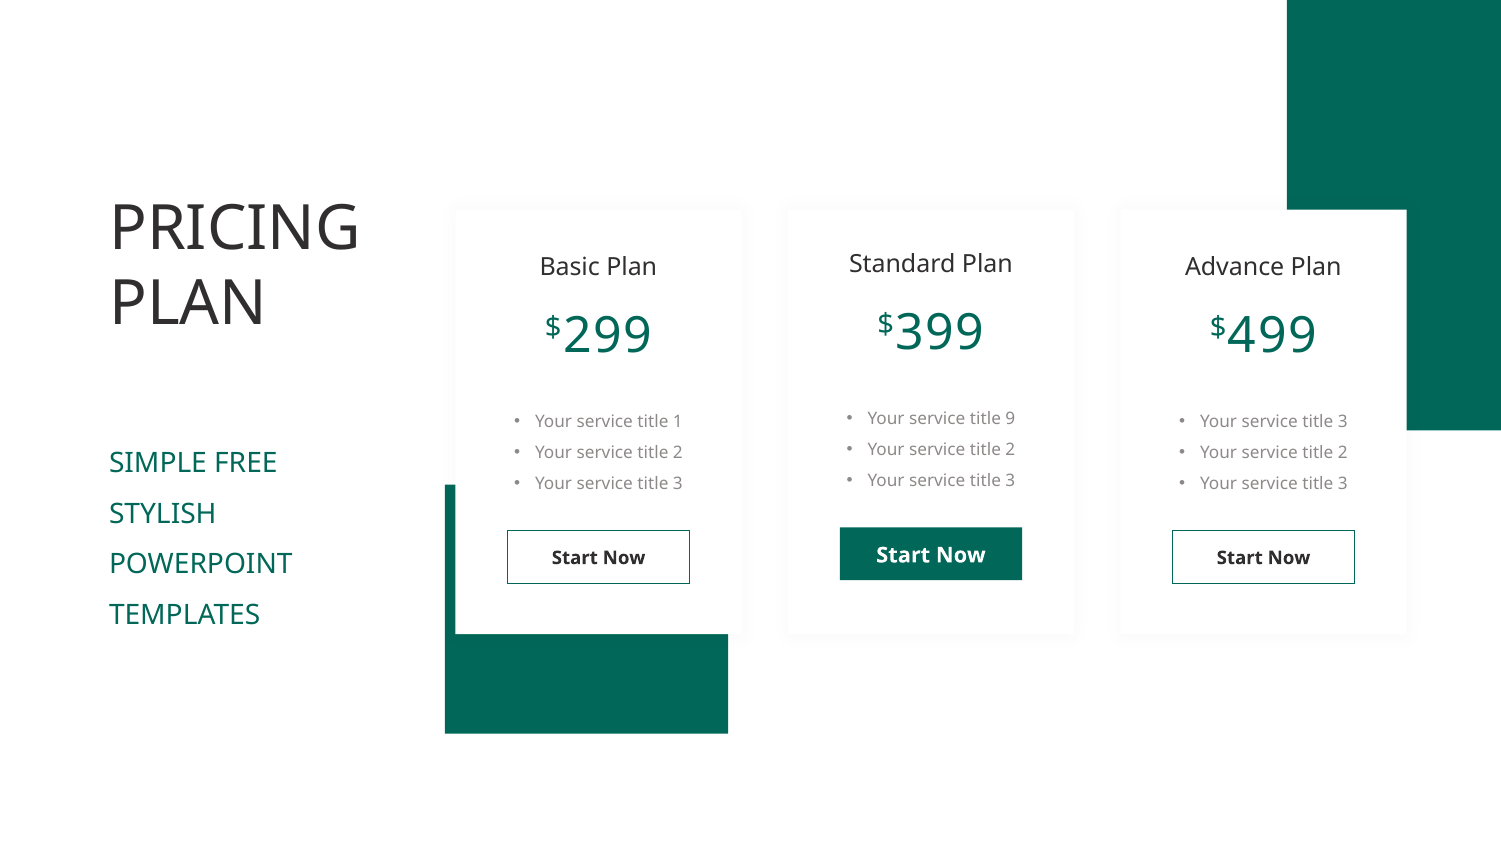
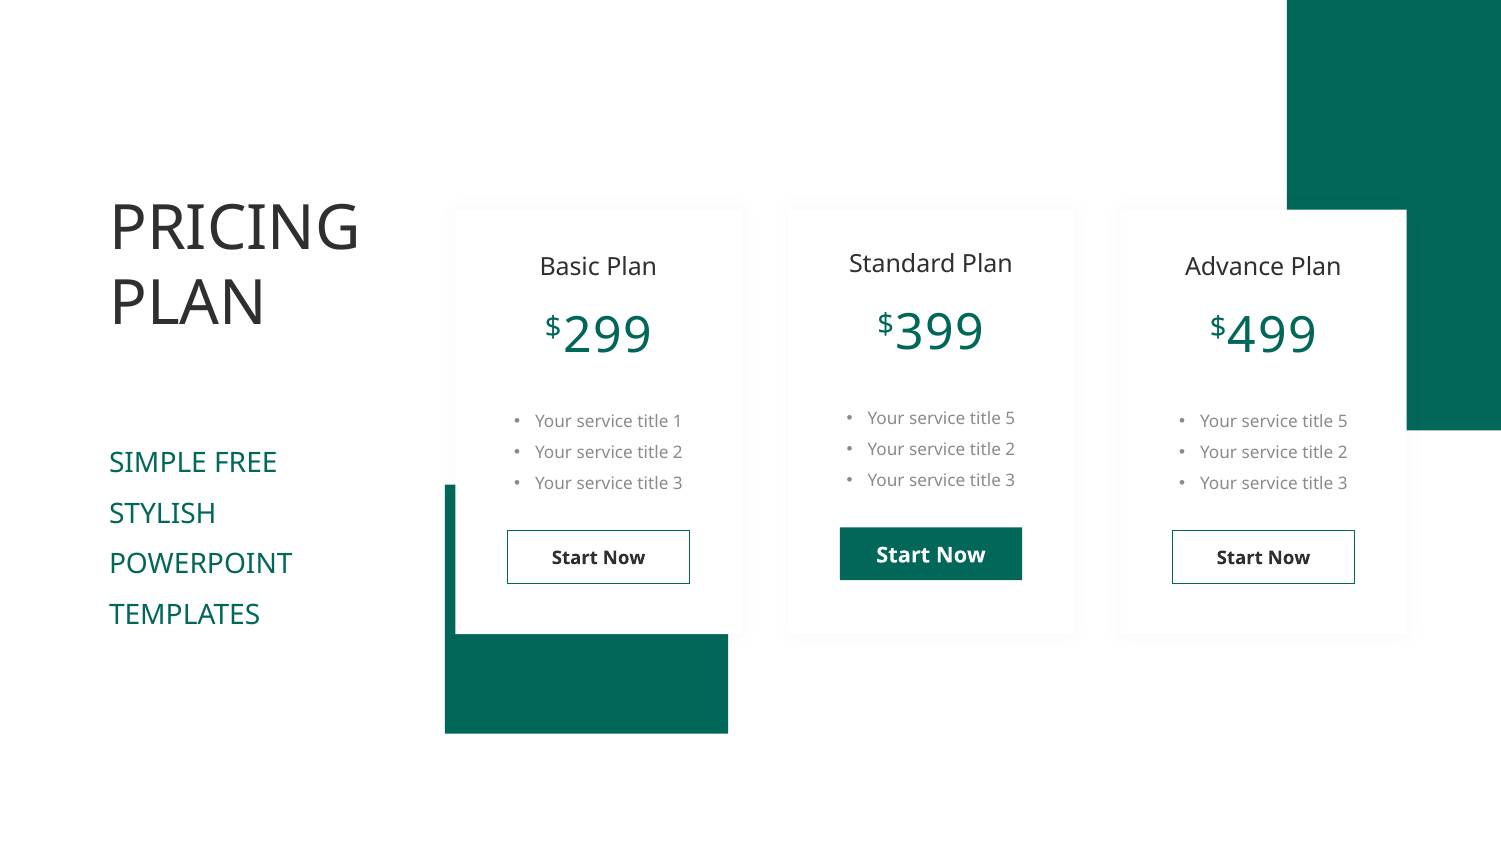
9 at (1010, 419): 9 -> 5
3 at (1343, 422): 3 -> 5
